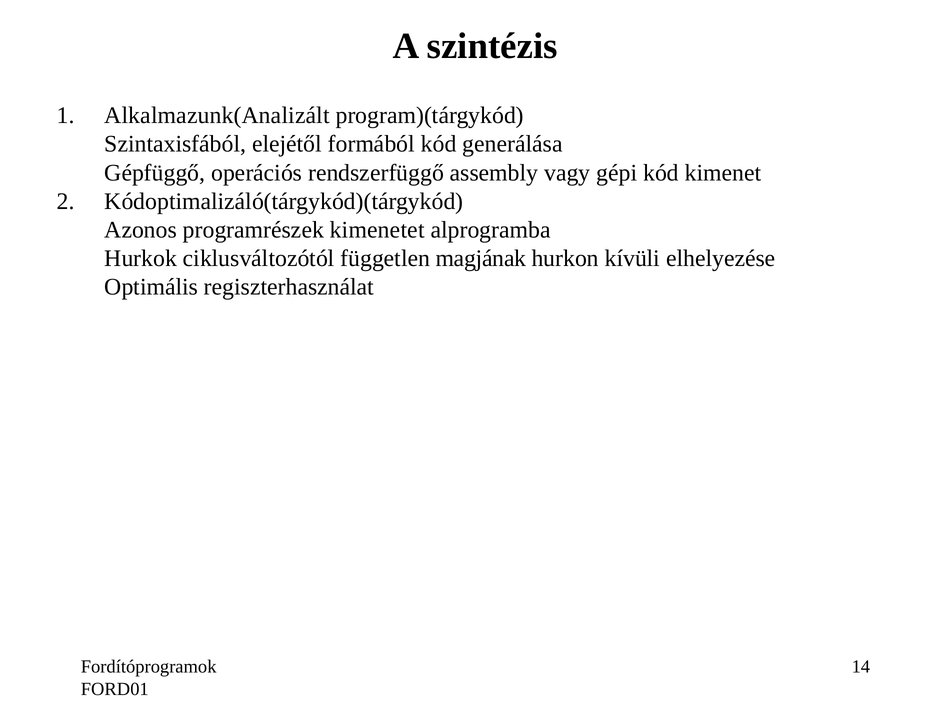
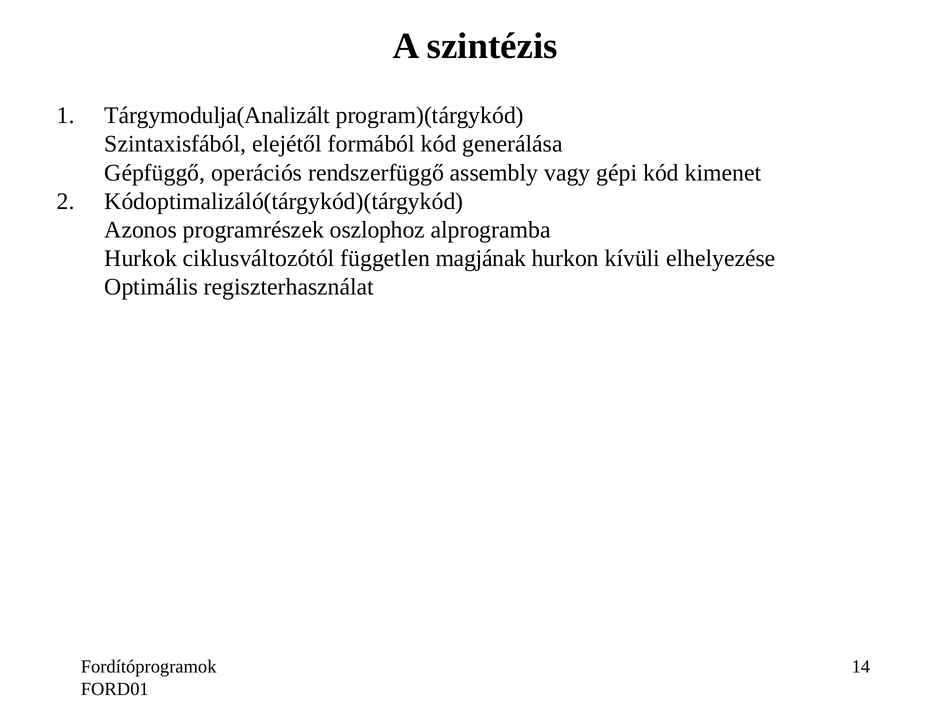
Alkalmazunk(Analizált: Alkalmazunk(Analizált -> Tárgymodulja(Analizált
kimenetet: kimenetet -> oszlophoz
